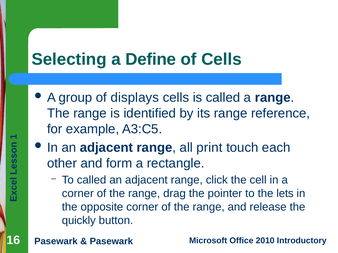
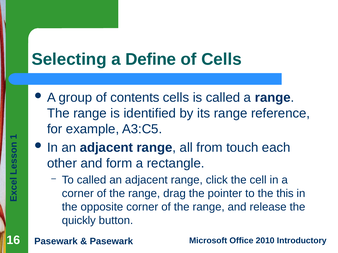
displays: displays -> contents
print: print -> from
lets: lets -> this
